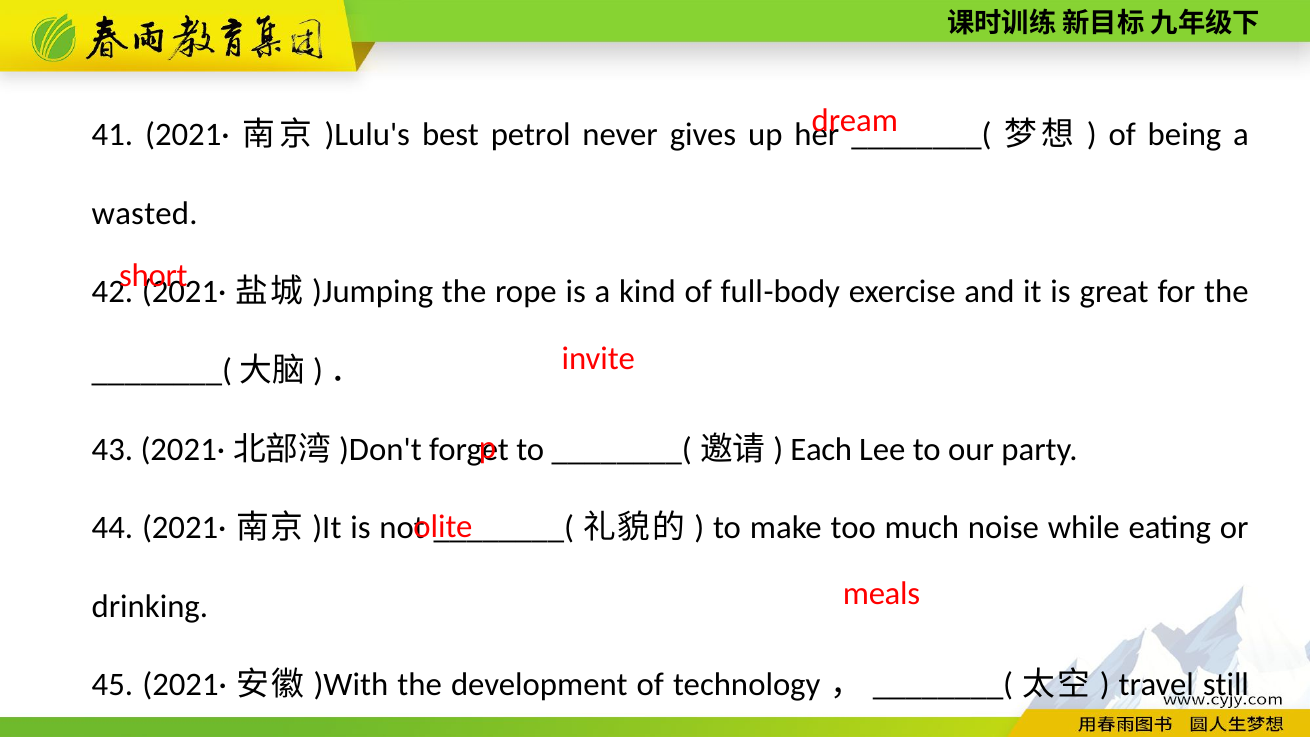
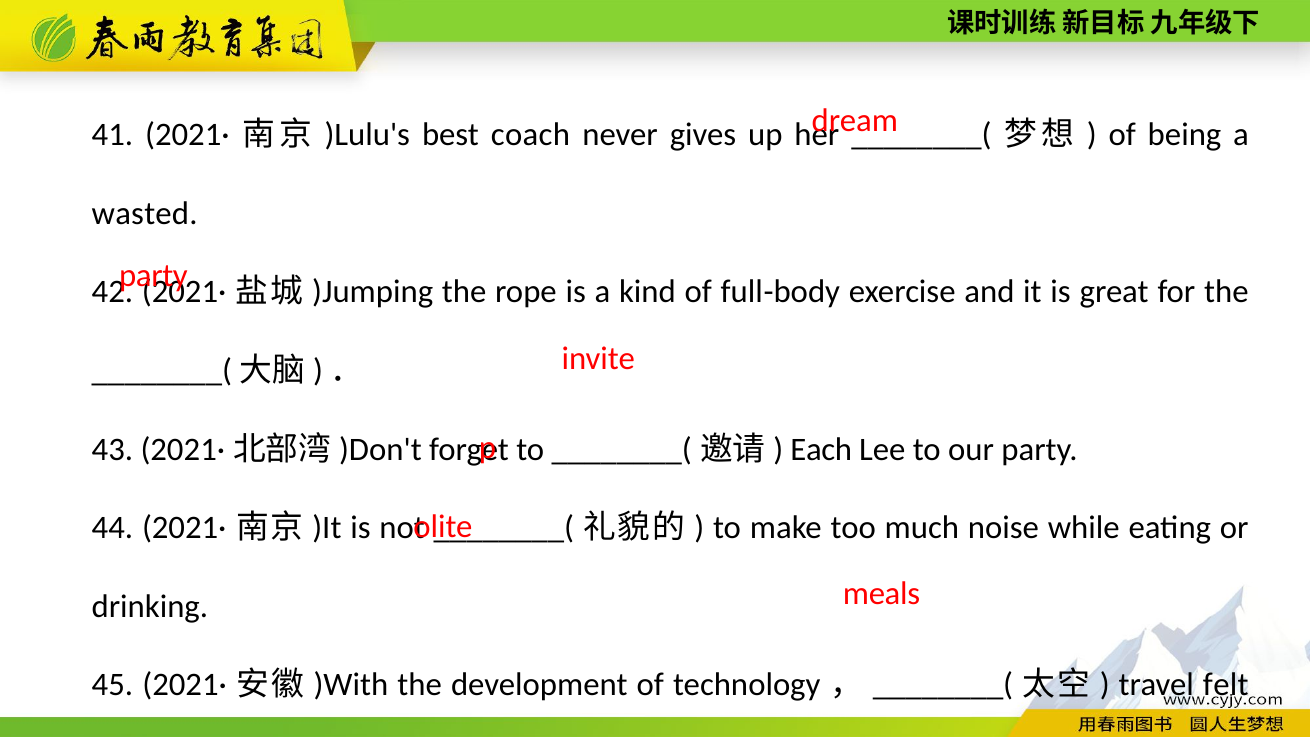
petrol: petrol -> coach
short at (153, 276): short -> party
still: still -> felt
